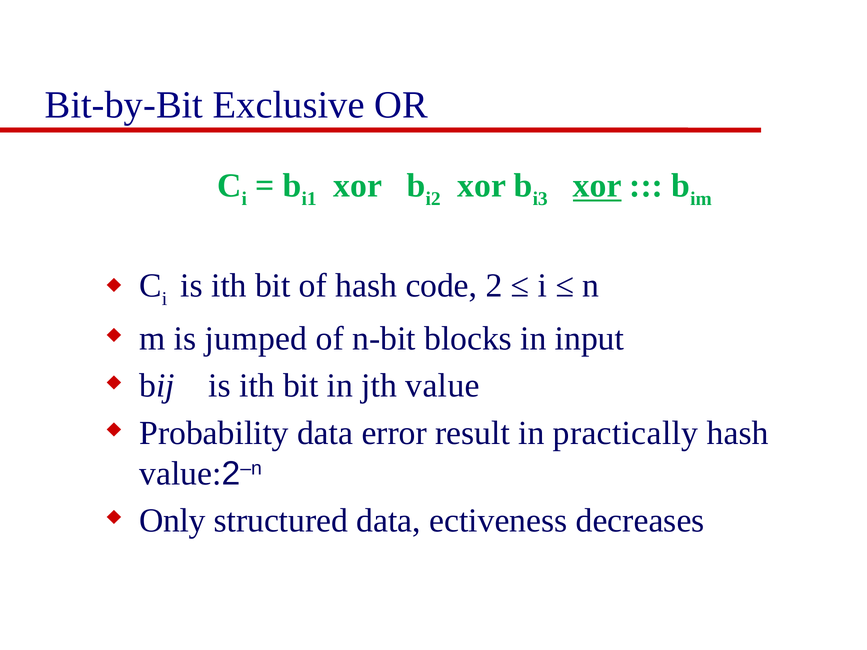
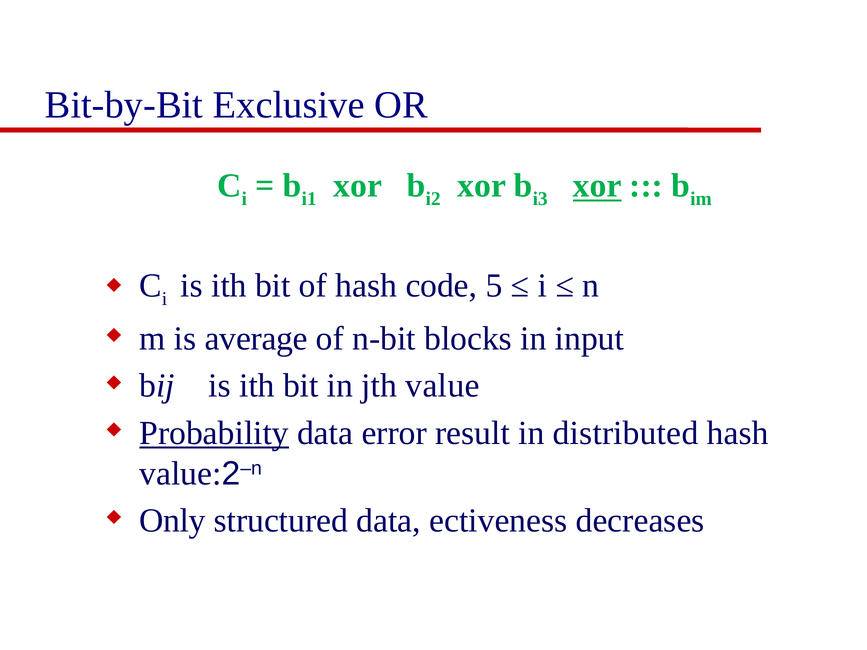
2: 2 -> 5
jumped: jumped -> average
Probability underline: none -> present
practically: practically -> distributed
